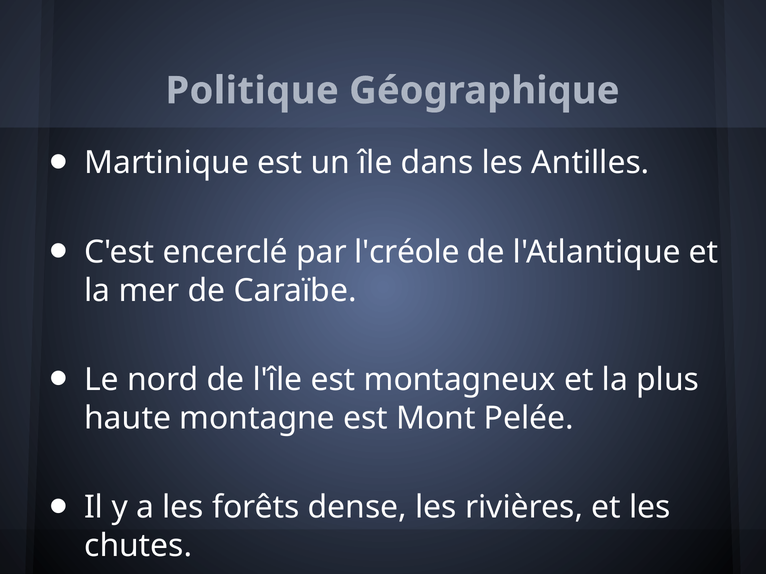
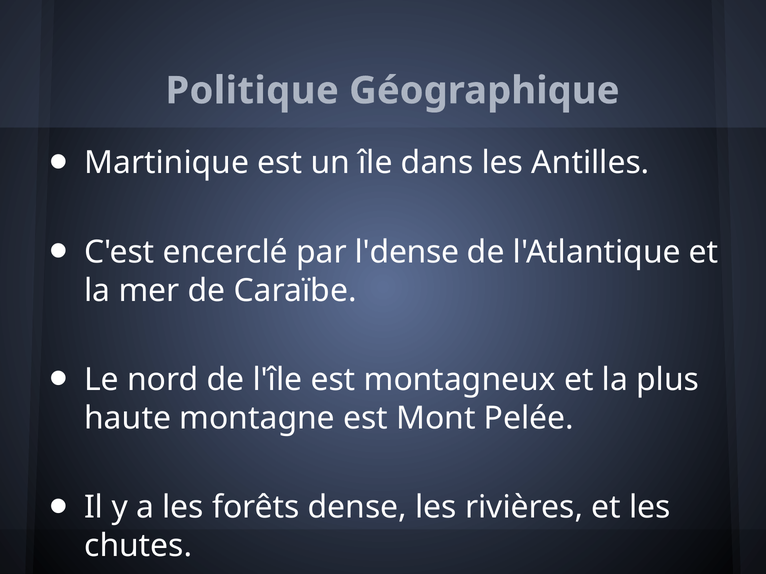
l'créole: l'créole -> l'dense
